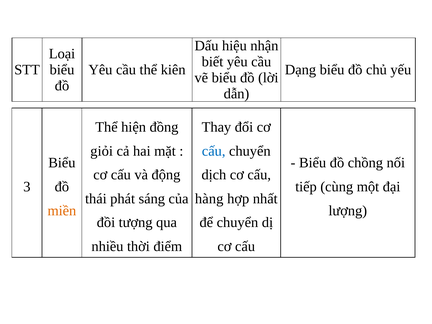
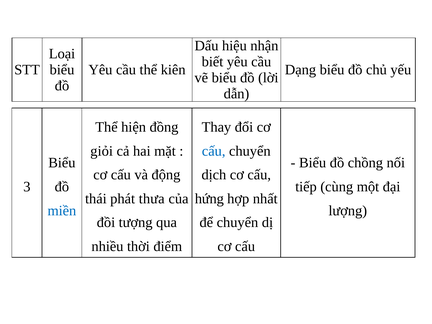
sáng: sáng -> thưa
hàng: hàng -> hứng
miền colour: orange -> blue
